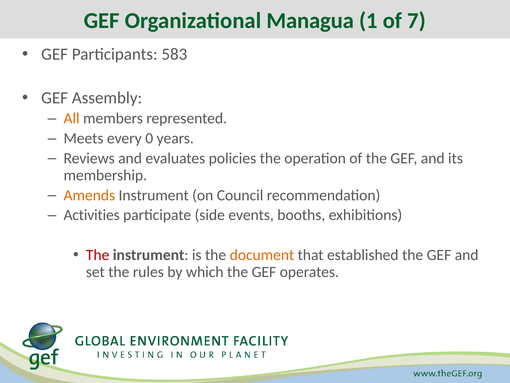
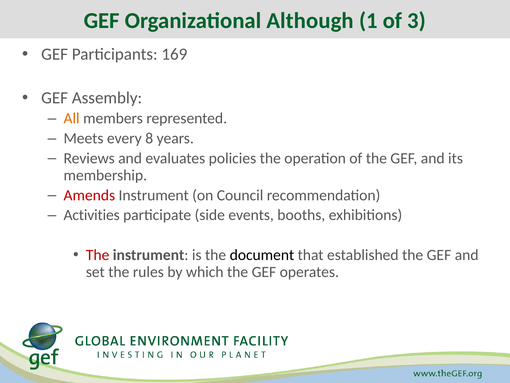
Managua: Managua -> Although
7: 7 -> 3
583: 583 -> 169
0: 0 -> 8
Amends colour: orange -> red
document colour: orange -> black
